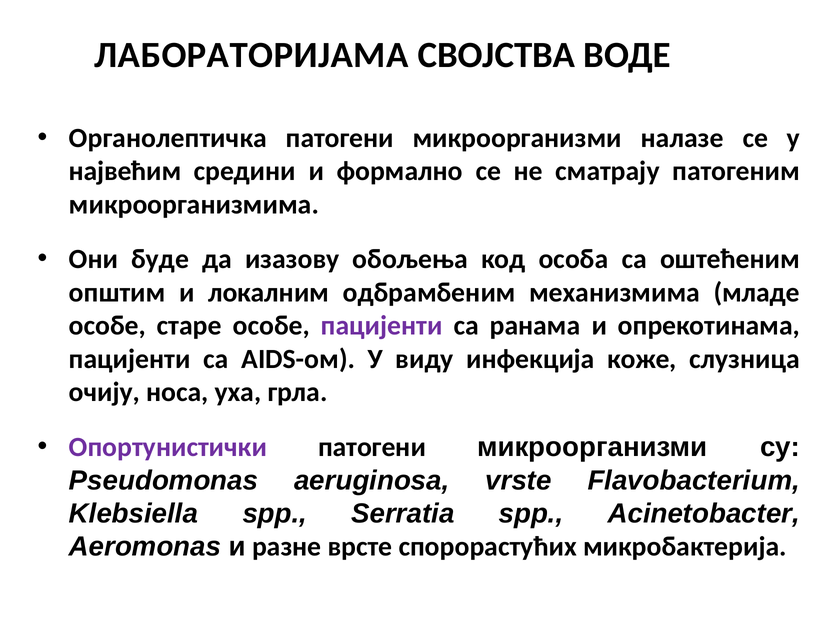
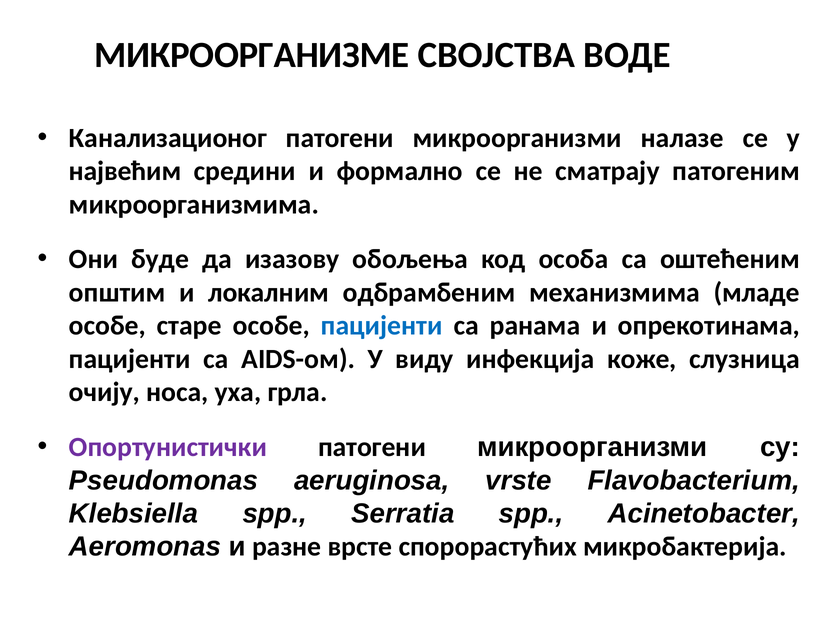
ЛАБОРАТОРИЈАМА: ЛАБОРАТОРИЈАМА -> МИКРООРГАНИЗМЕ
Органолептичка: Органолептичка -> Канализационог
пацијенти at (382, 326) colour: purple -> blue
